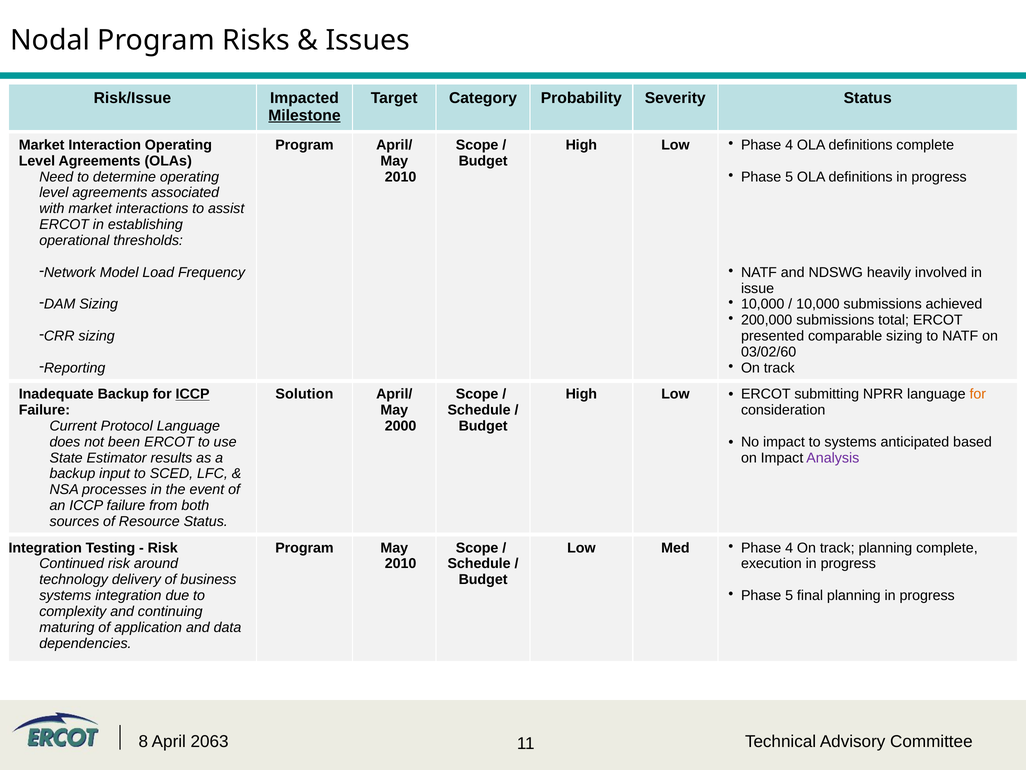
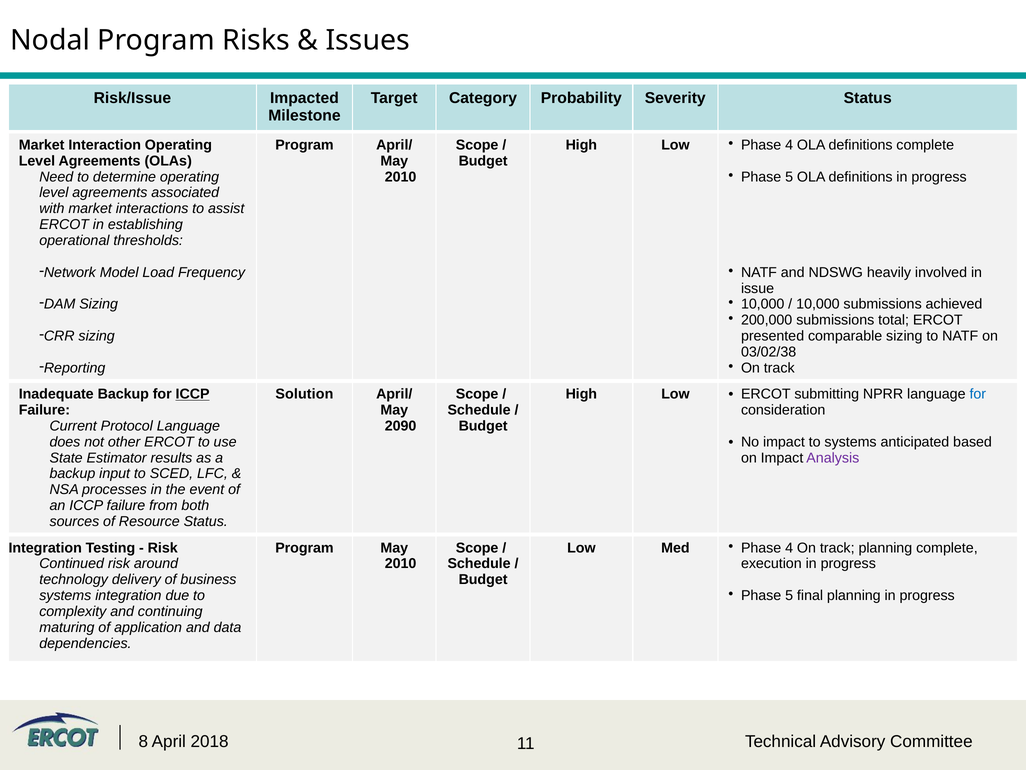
Milestone underline: present -> none
03/02/60: 03/02/60 -> 03/02/38
for at (978, 394) colour: orange -> blue
2000: 2000 -> 2090
been: been -> other
2063: 2063 -> 2018
